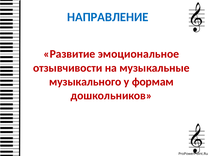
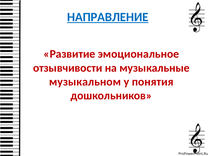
НАПРАВЛЕНИЕ underline: none -> present
музыкального: музыкального -> музыкальном
формам: формам -> понятия
